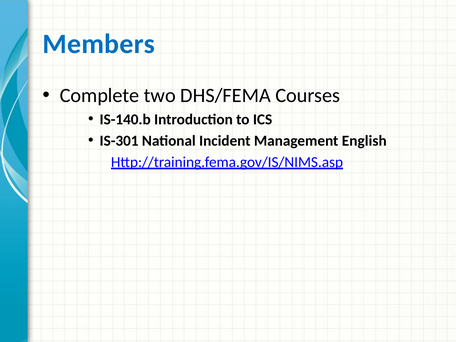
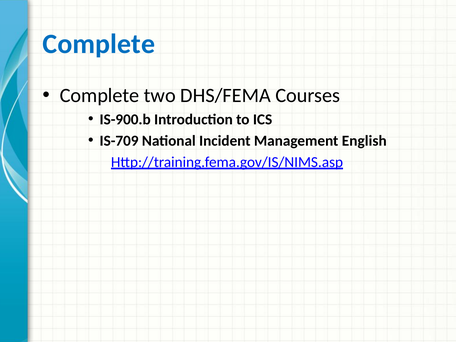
Members at (99, 44): Members -> Complete
IS-140.b: IS-140.b -> IS-900.b
IS-301: IS-301 -> IS-709
